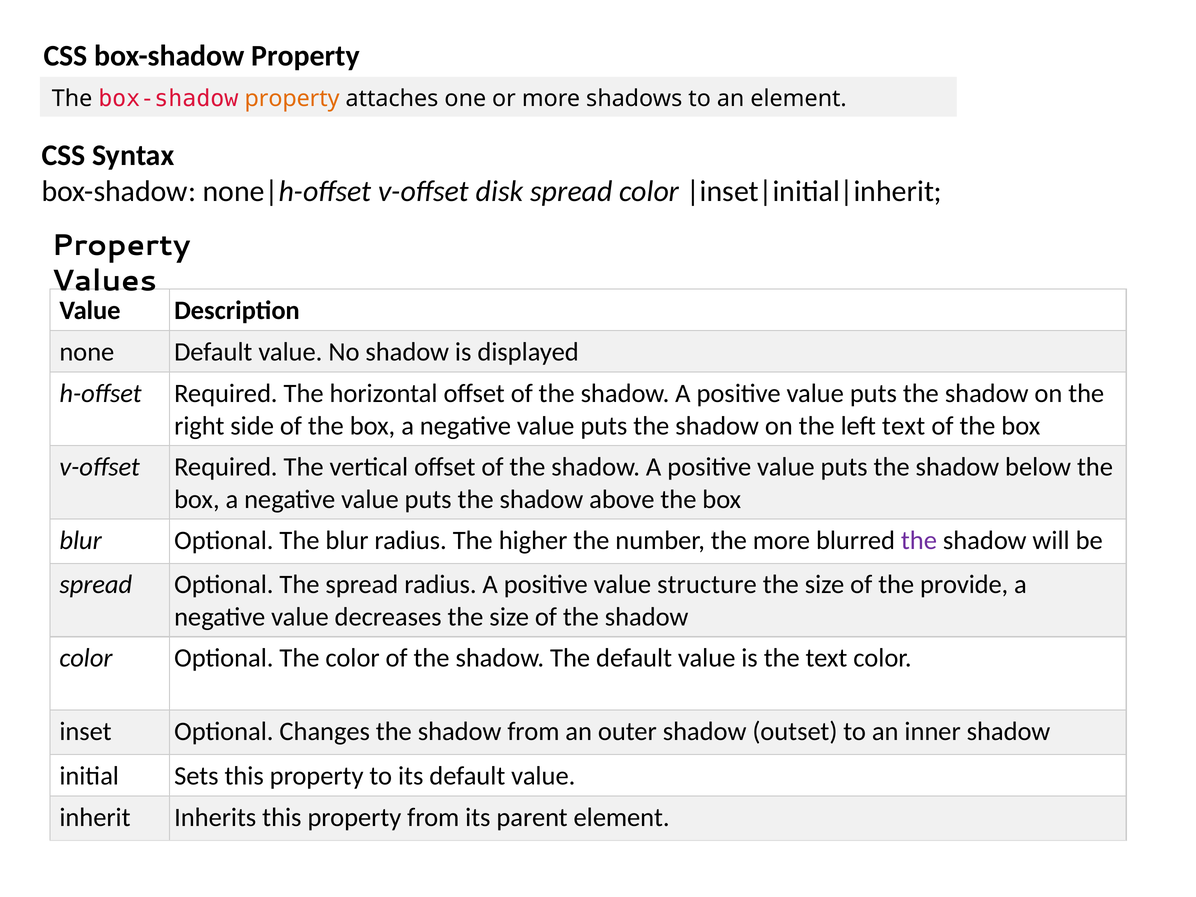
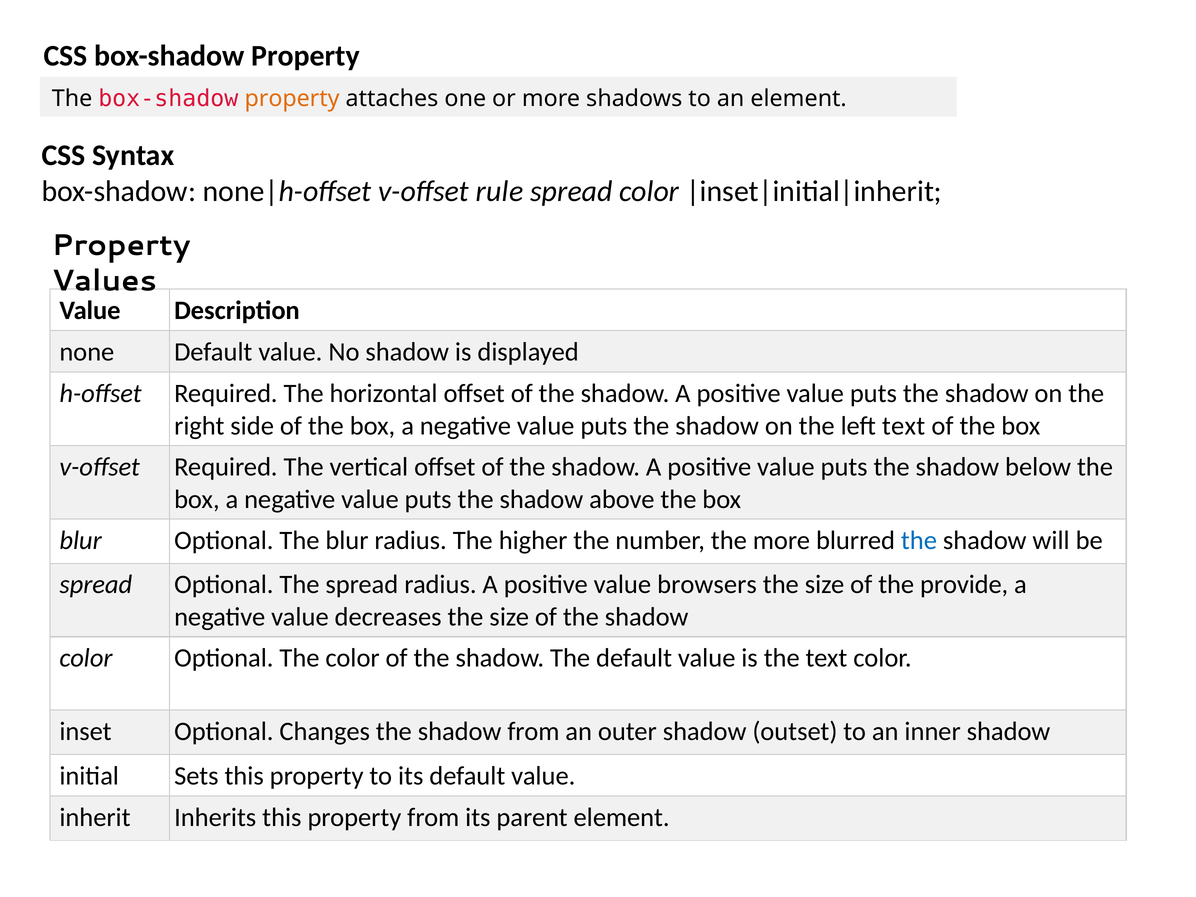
disk: disk -> rule
the at (919, 540) colour: purple -> blue
structure: structure -> browsers
